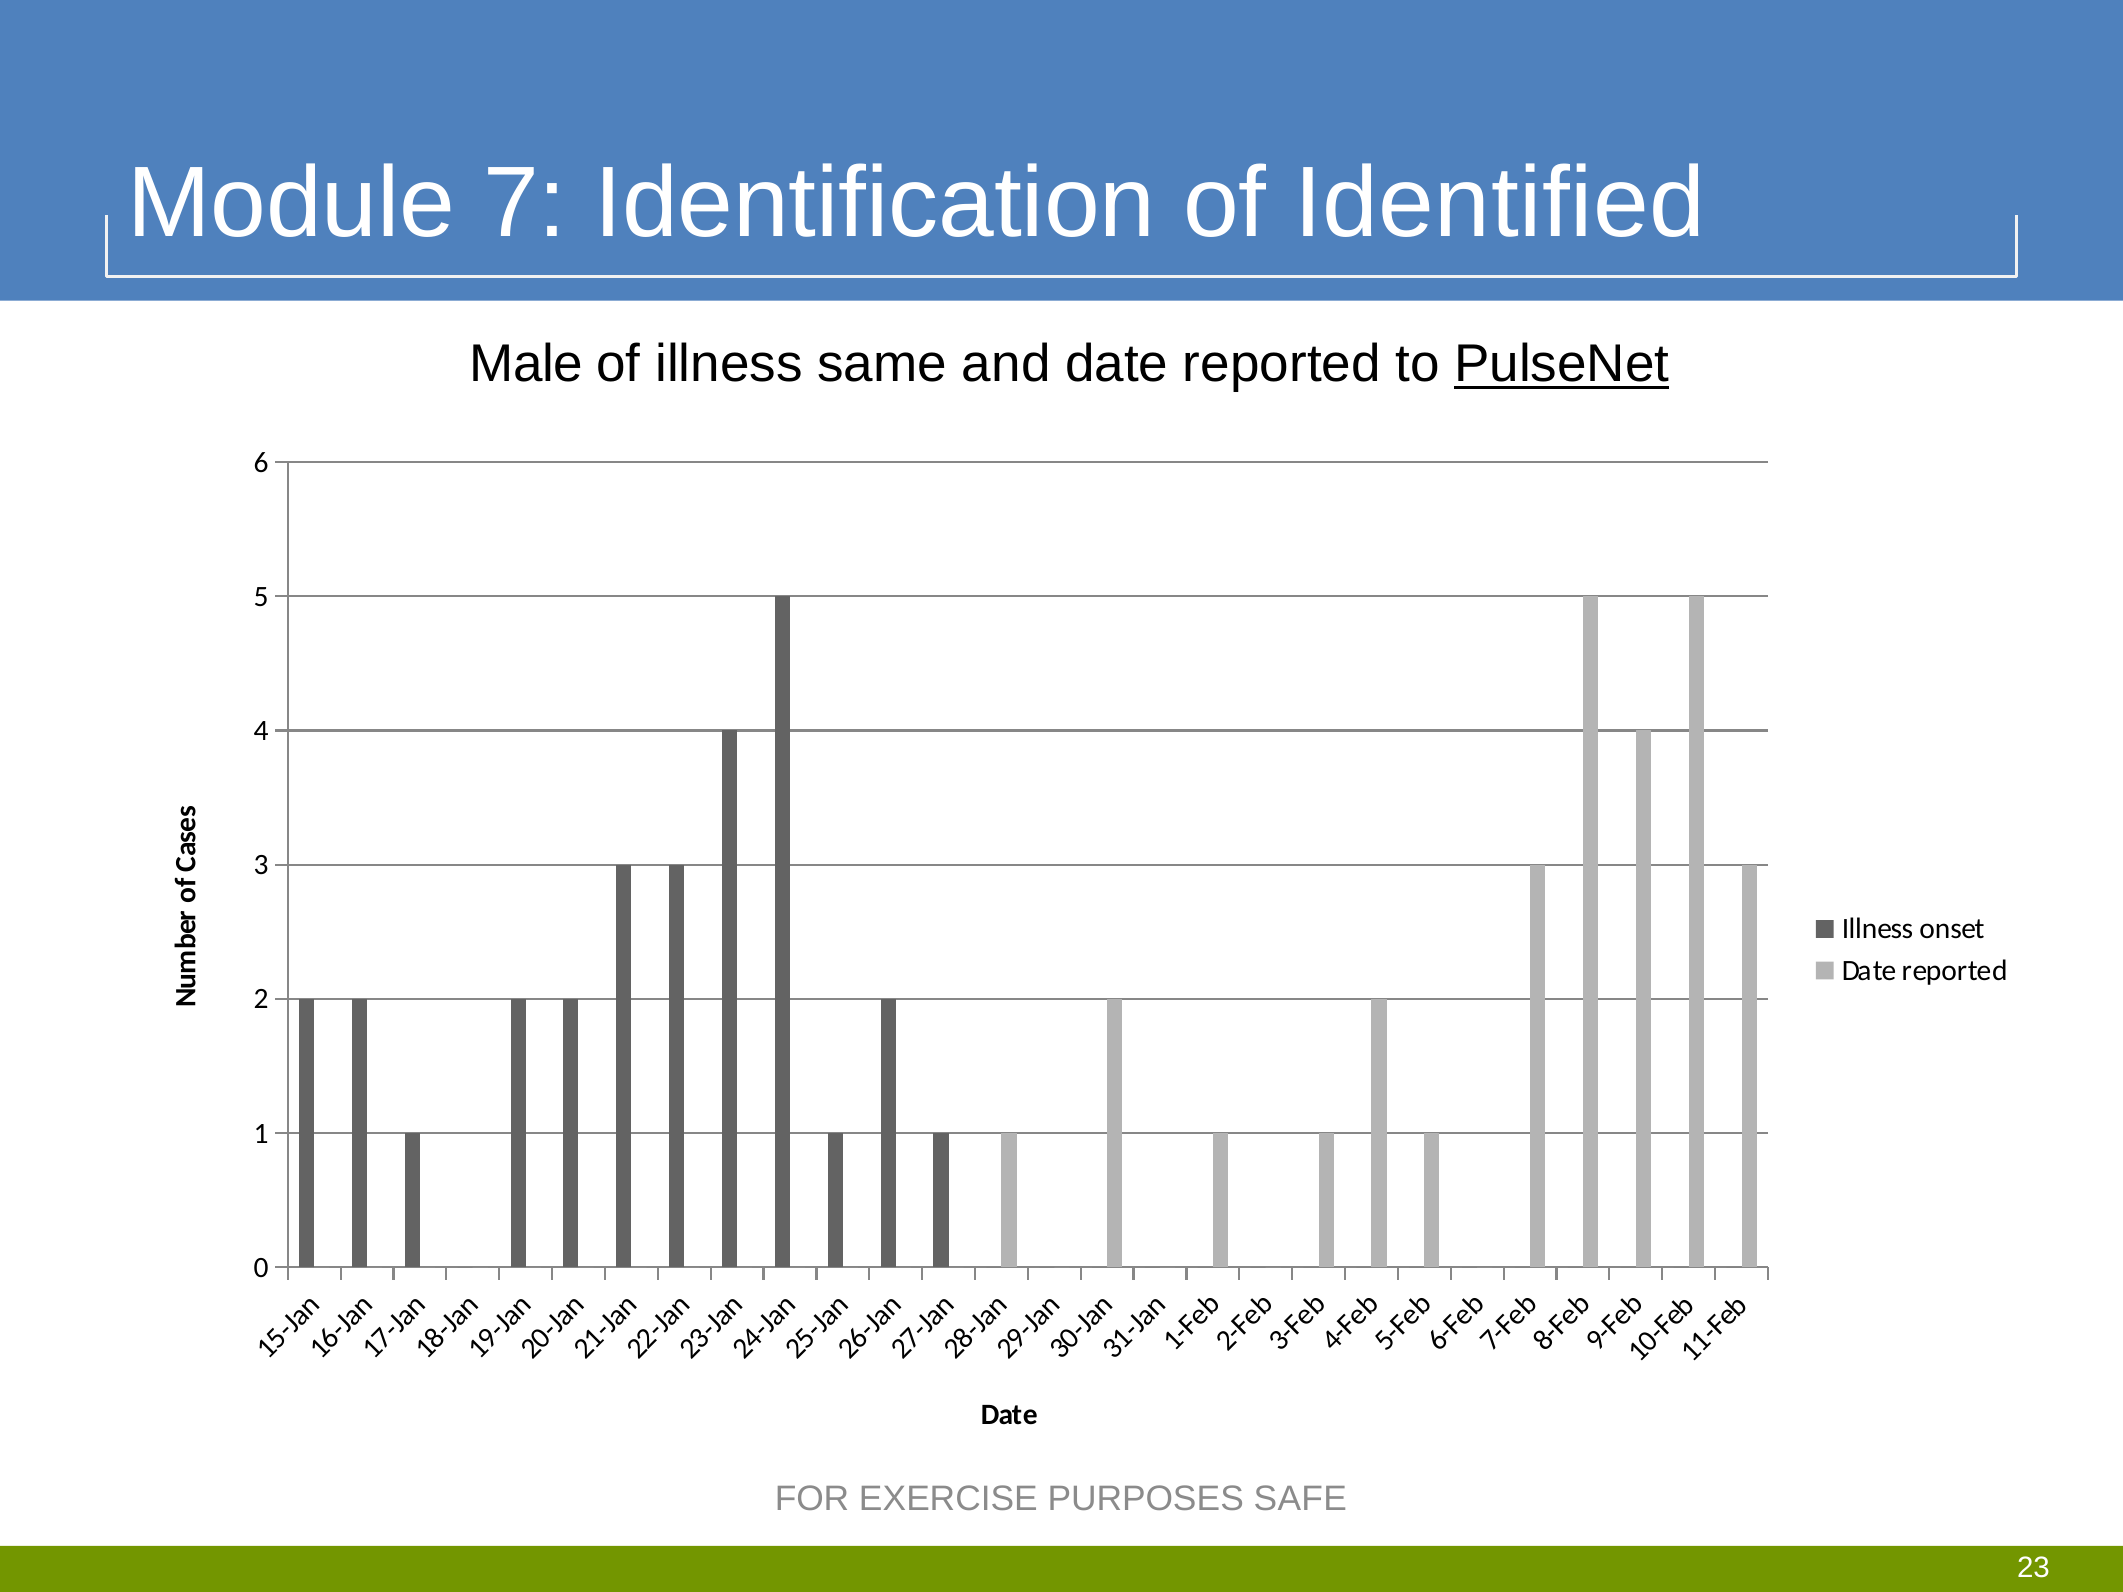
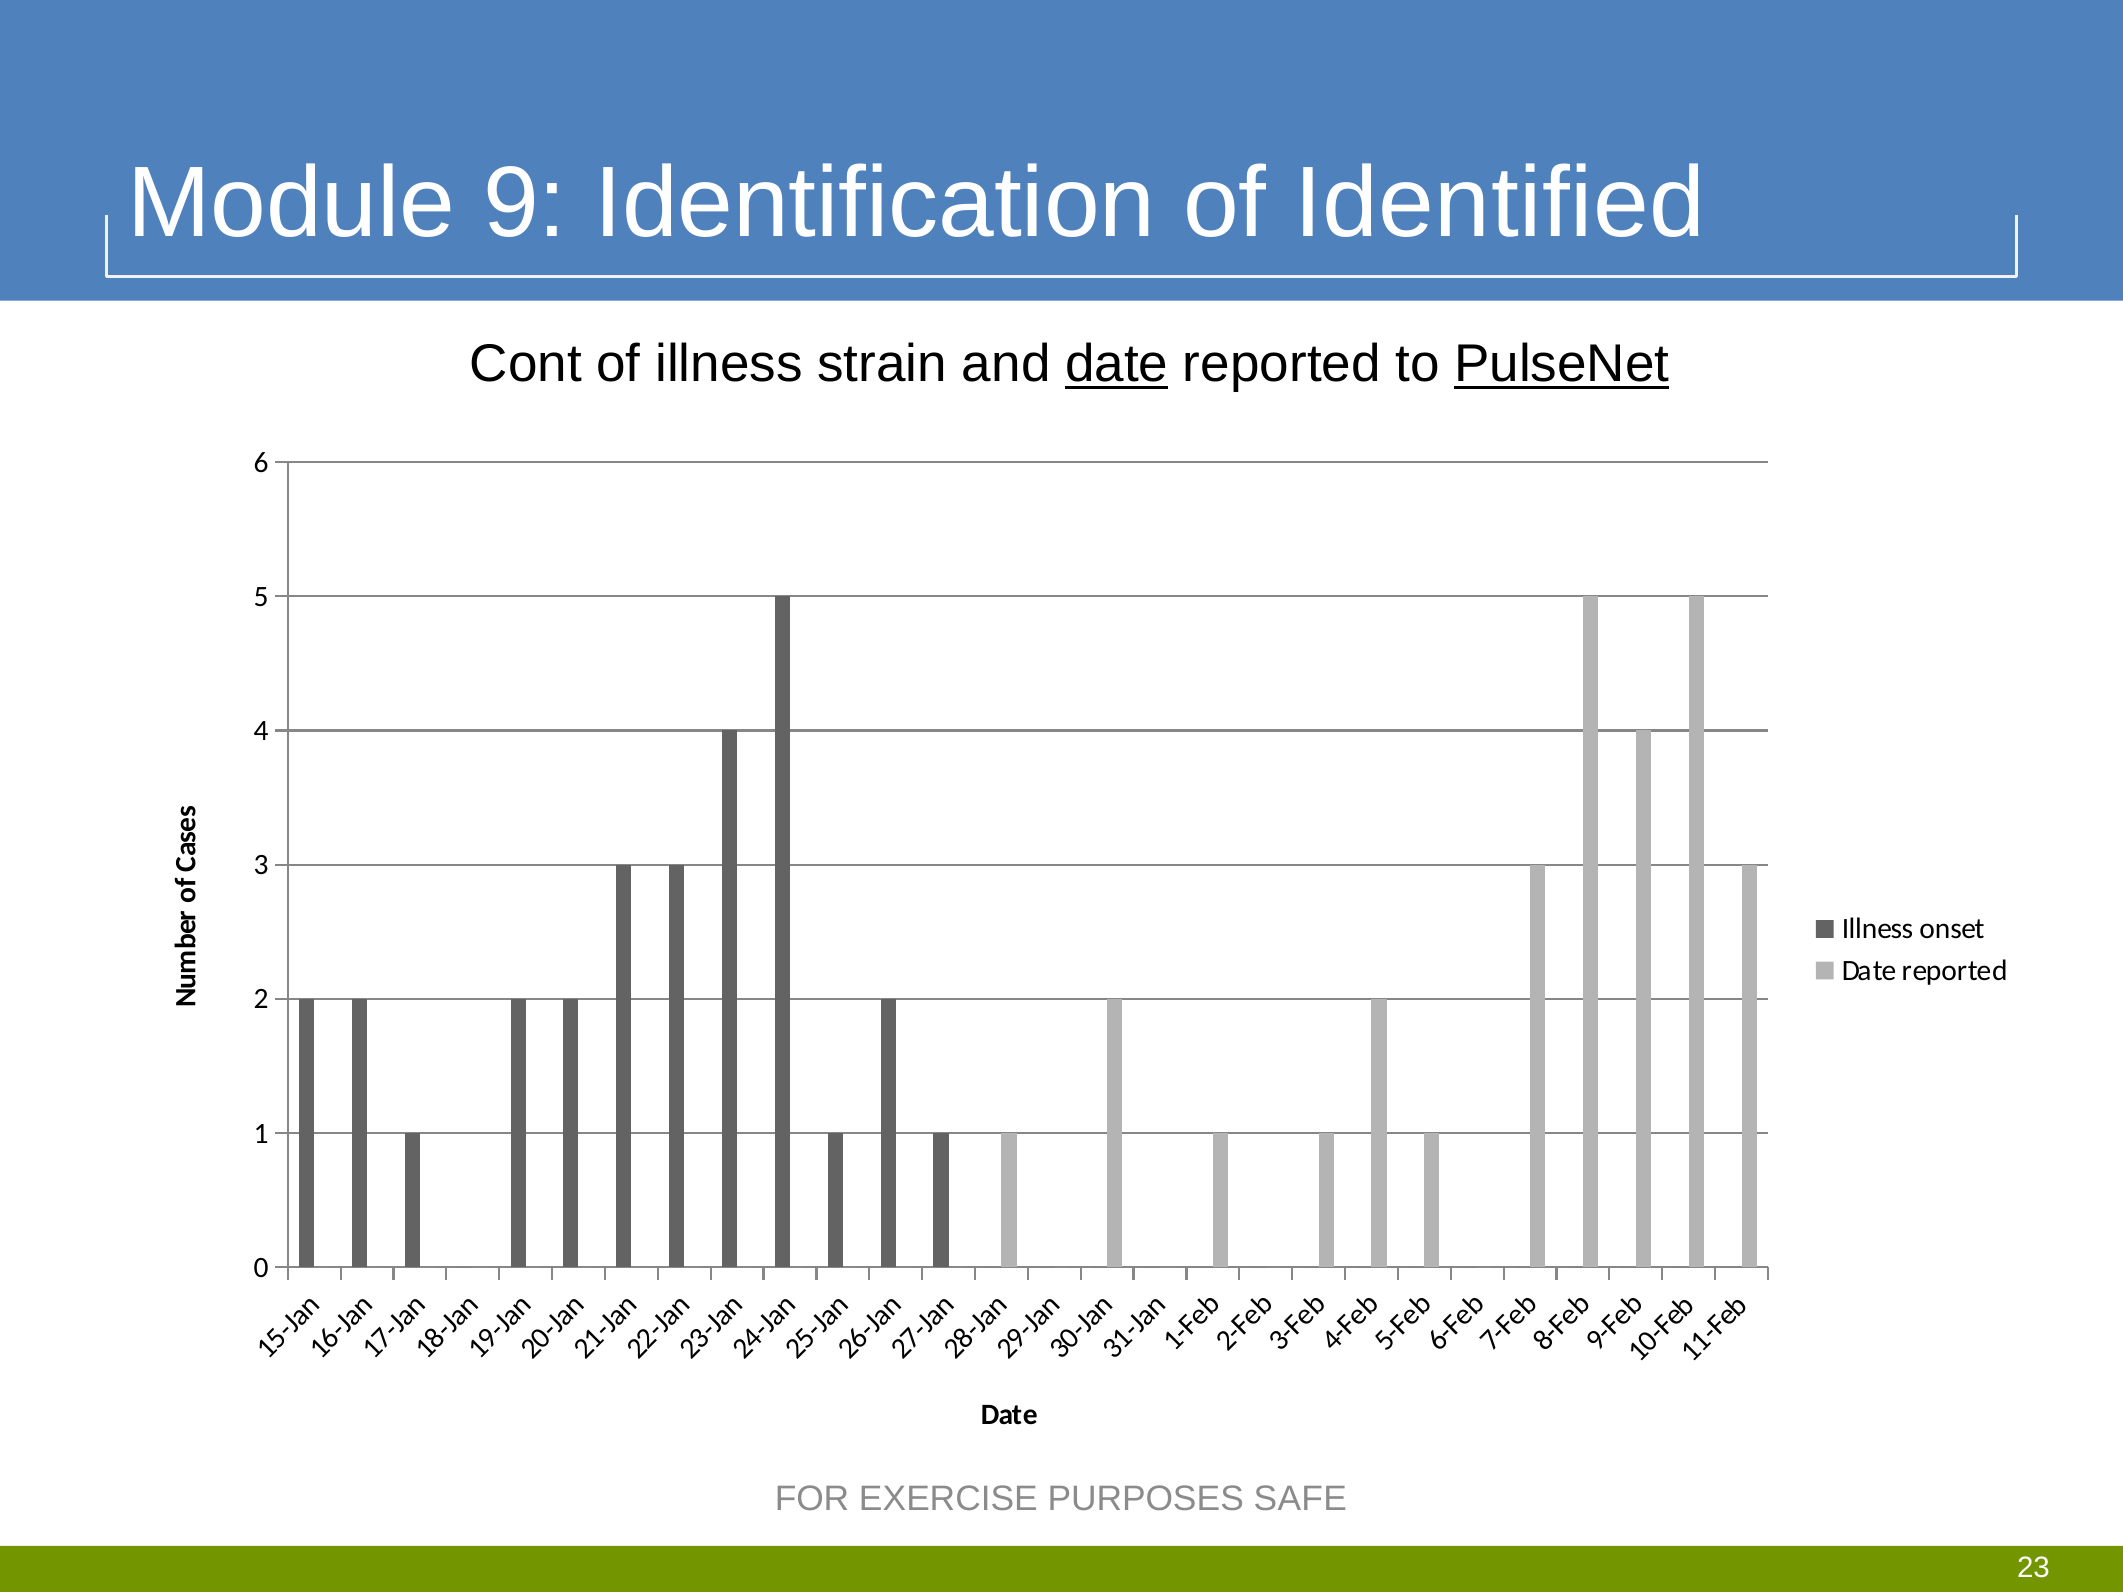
Module 7: 7 -> 9
Male: Male -> Cont
same: same -> strain
date at (1117, 364) underline: none -> present
